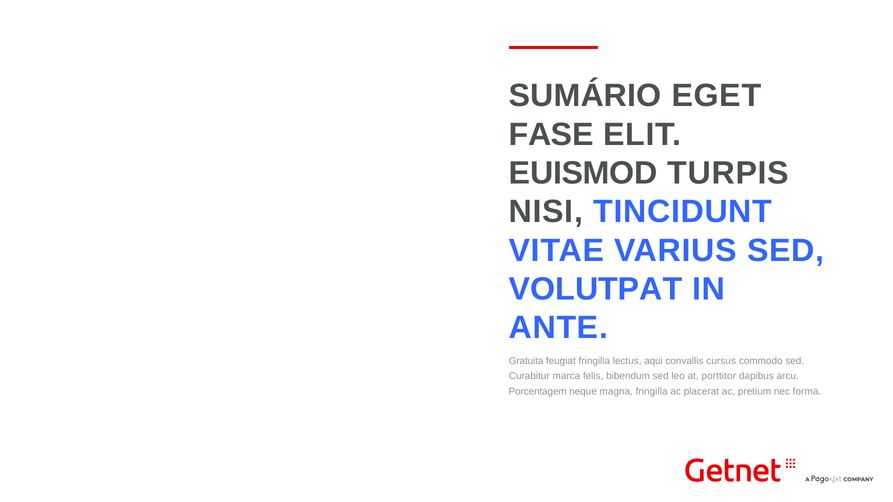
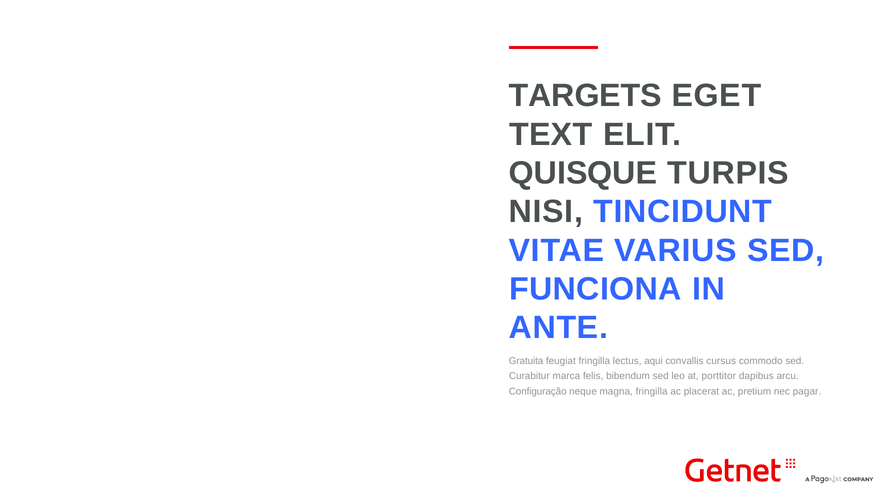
SUMÁRIO: SUMÁRIO -> TARGETS
FASE: FASE -> TEXT
EUISMOD: EUISMOD -> QUISQUE
VOLUTPAT: VOLUTPAT -> FUNCIONA
Porcentagem: Porcentagem -> Configuração
forma: forma -> pagar
